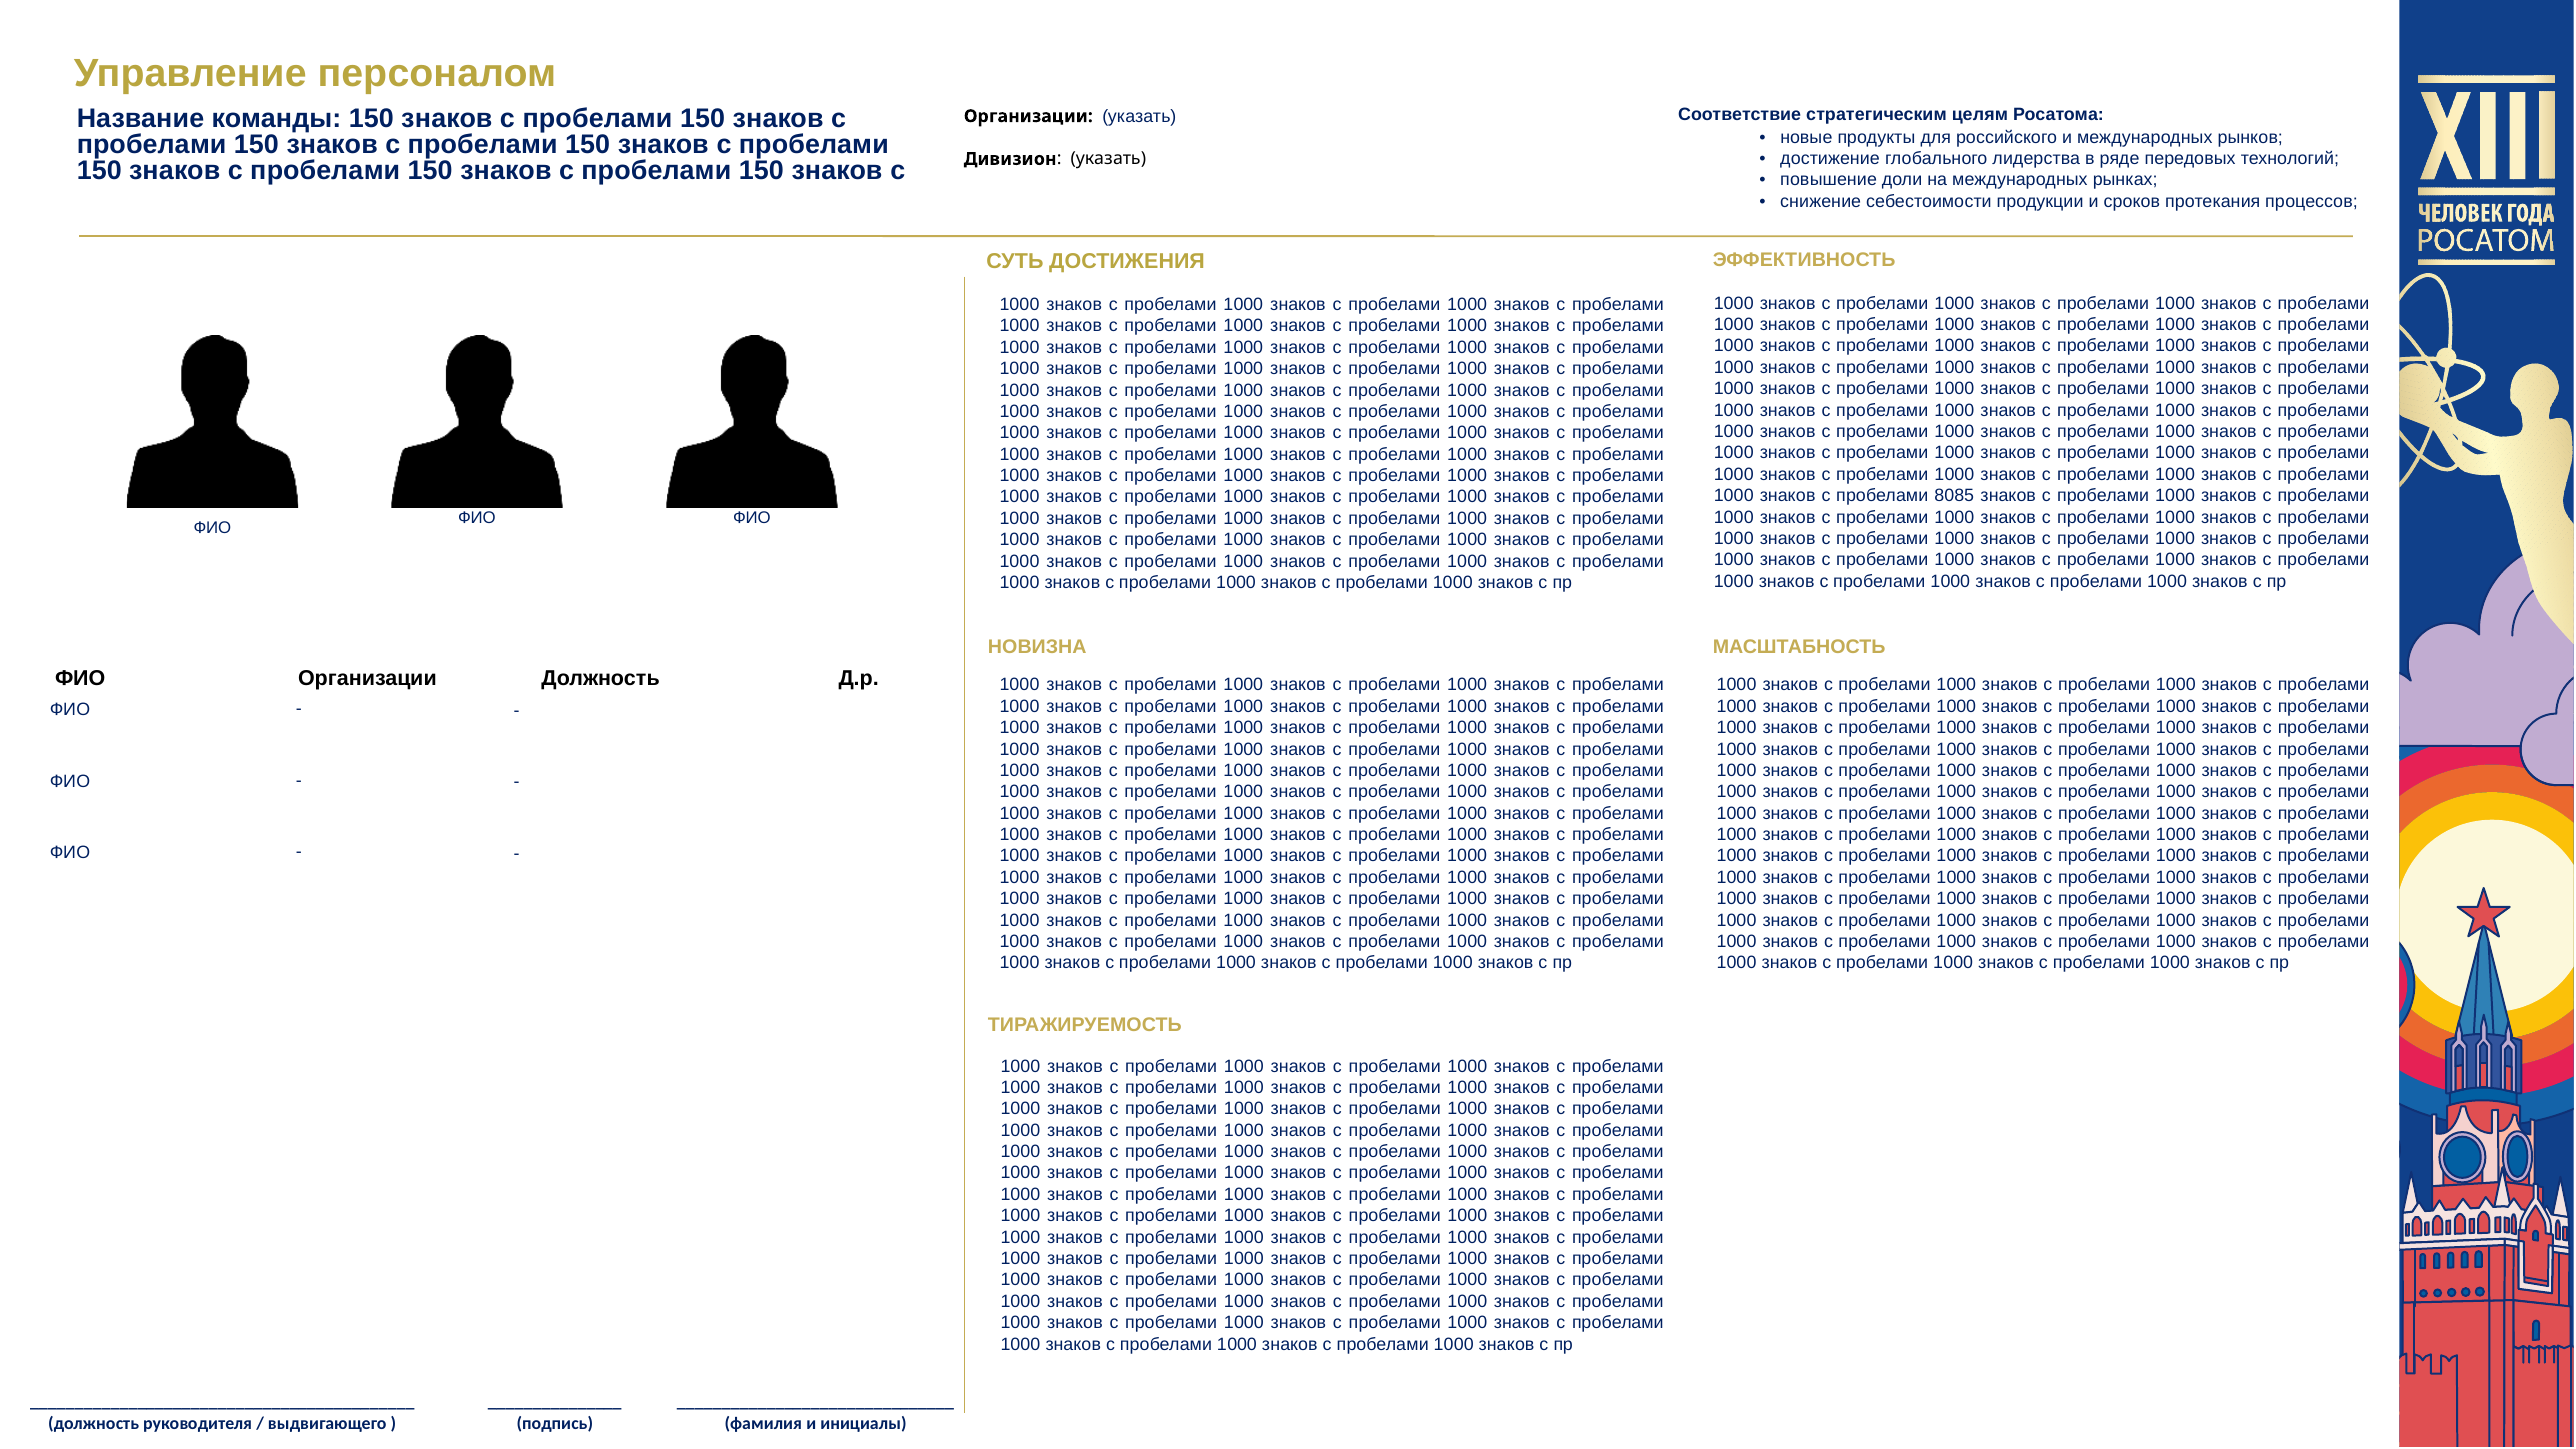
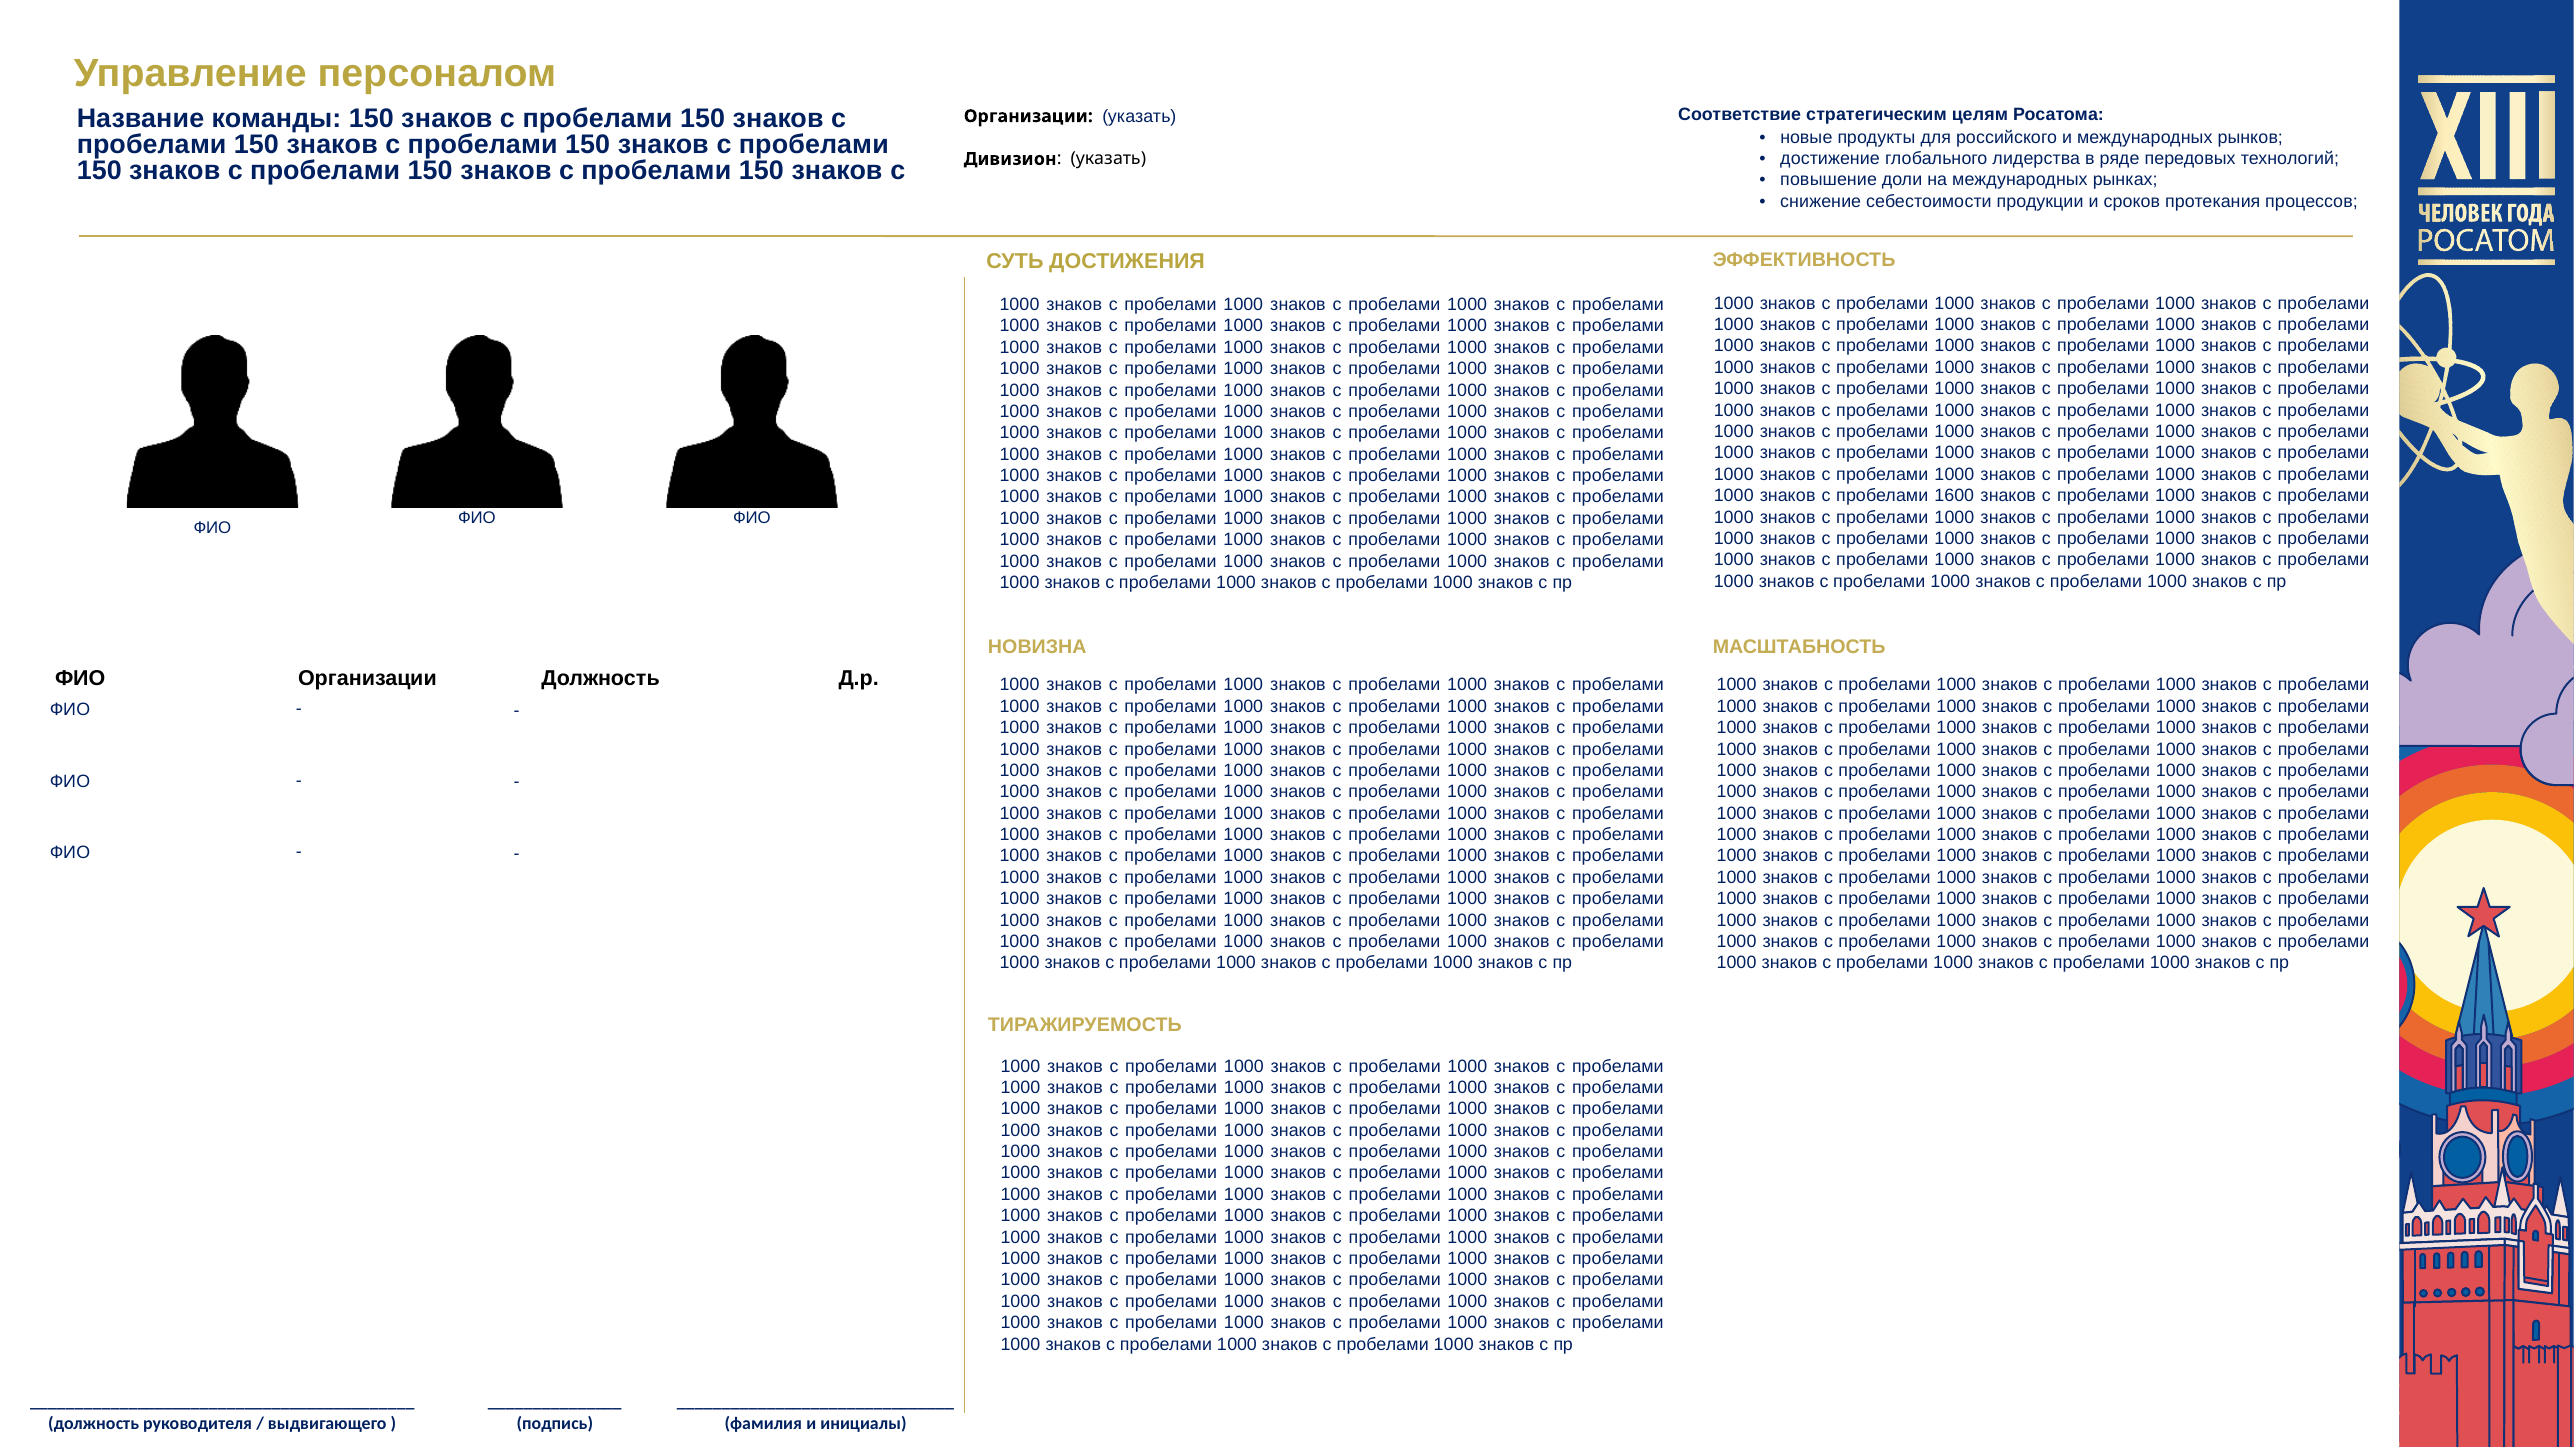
8085: 8085 -> 1600
